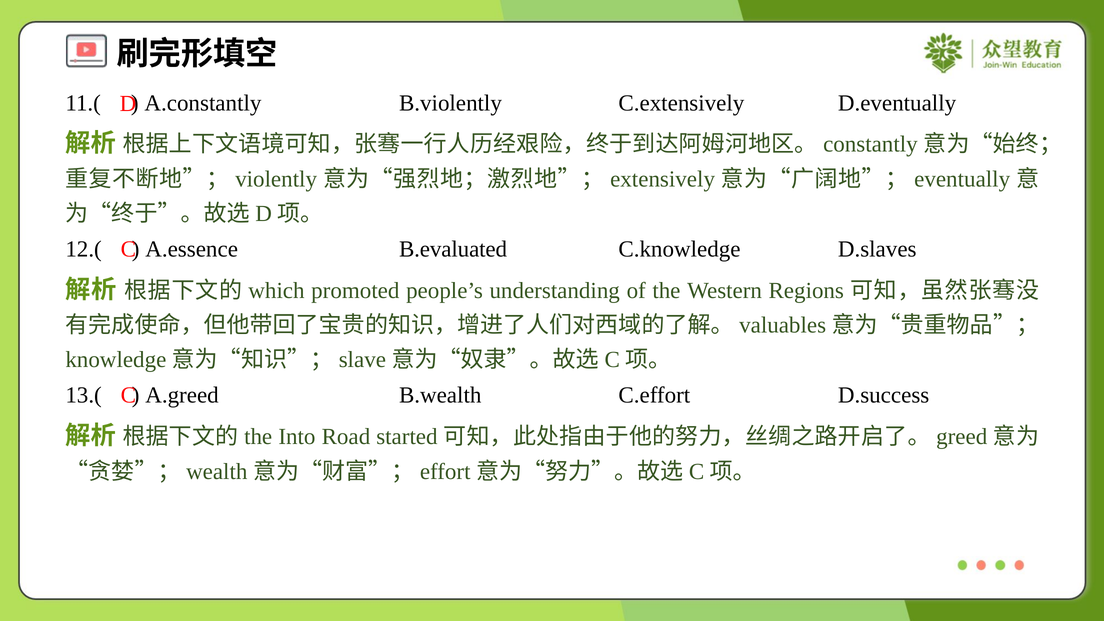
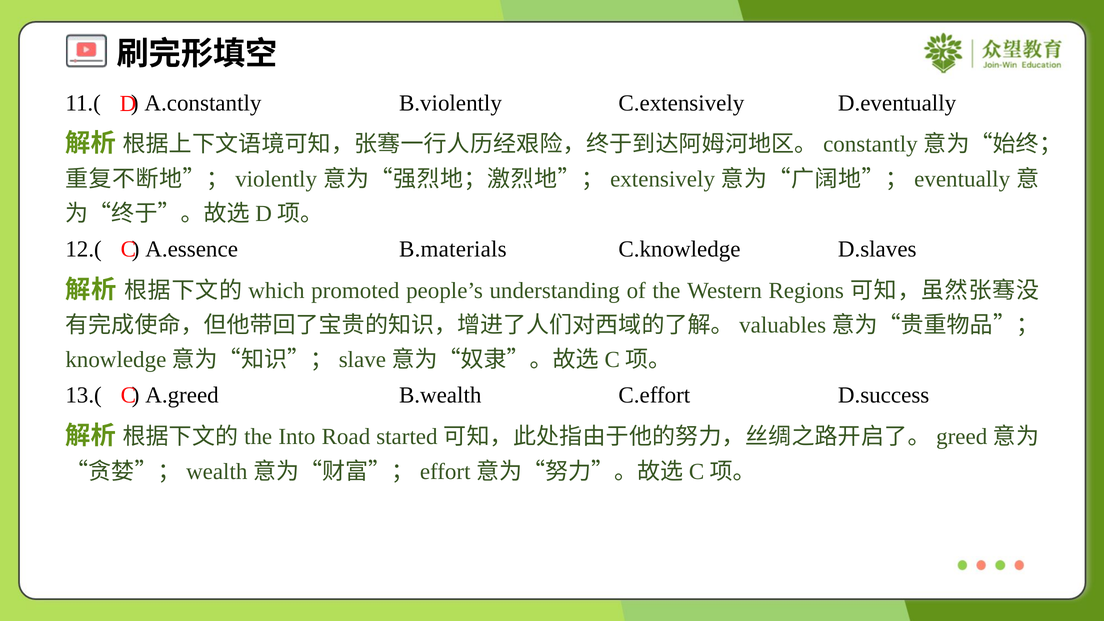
B.evaluated: B.evaluated -> B.materials
